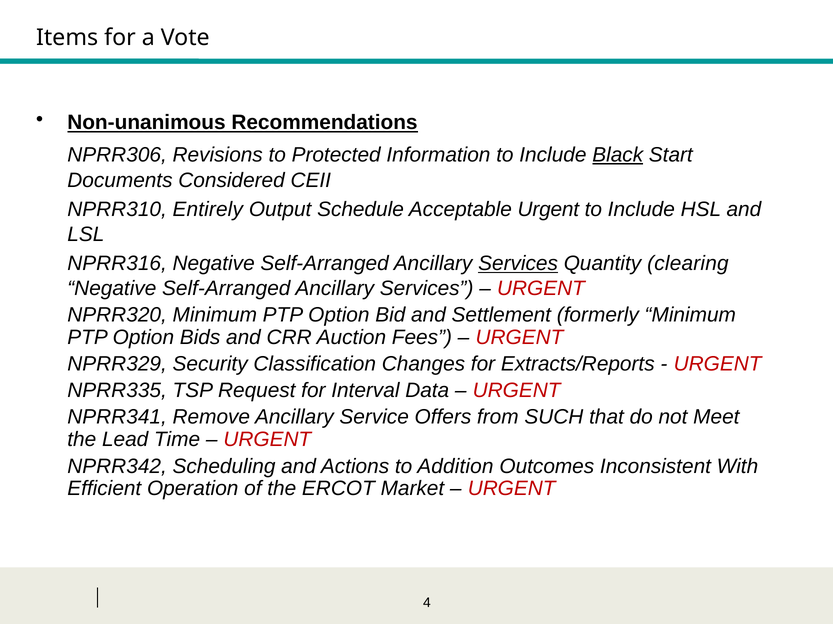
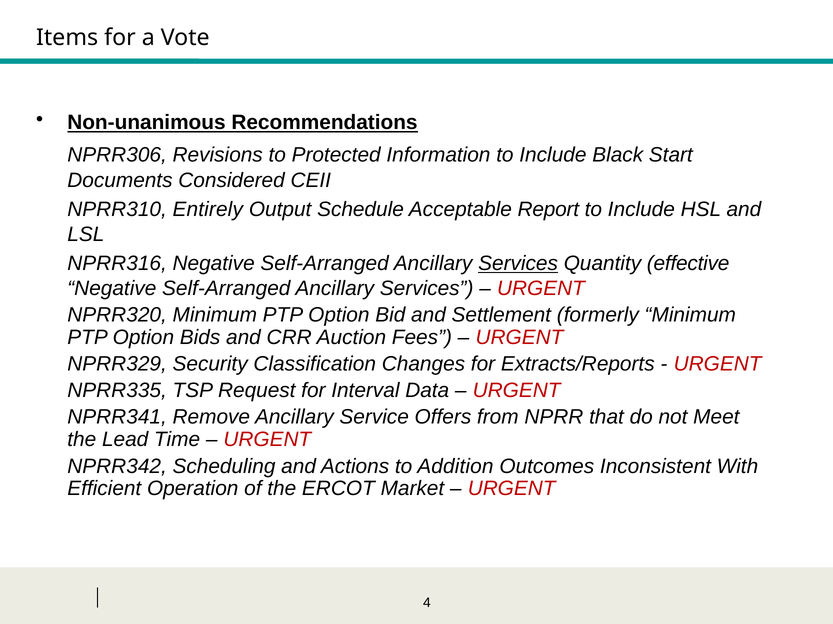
Black underline: present -> none
Acceptable Urgent: Urgent -> Report
clearing: clearing -> effective
SUCH: SUCH -> NPRR
